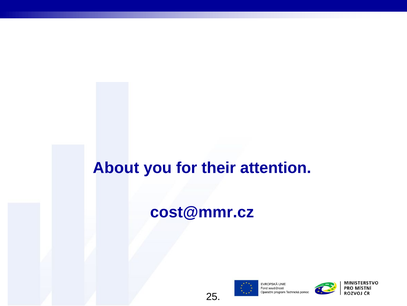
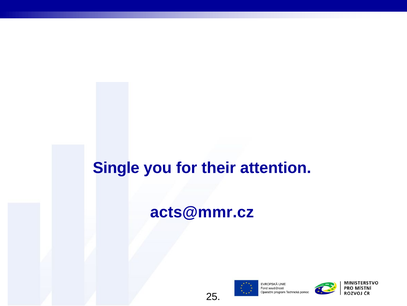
About: About -> Single
cost@mmr.cz: cost@mmr.cz -> acts@mmr.cz
